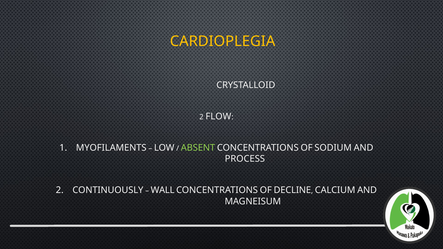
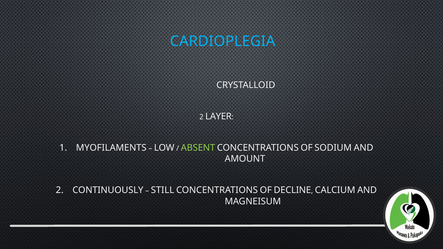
CARDIOPLEGIA colour: yellow -> light blue
FLOW: FLOW -> LAYER
PROCESS: PROCESS -> AMOUNT
WALL: WALL -> STILL
